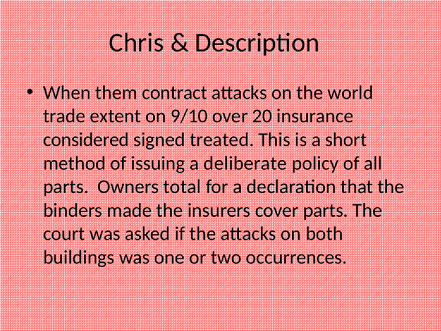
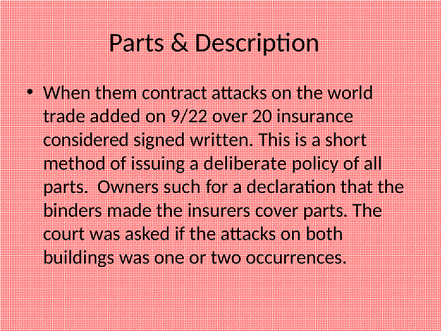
Chris at (136, 43): Chris -> Parts
extent: extent -> added
9/10: 9/10 -> 9/22
treated: treated -> written
total: total -> such
